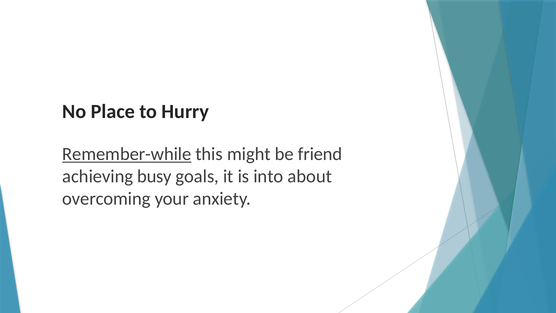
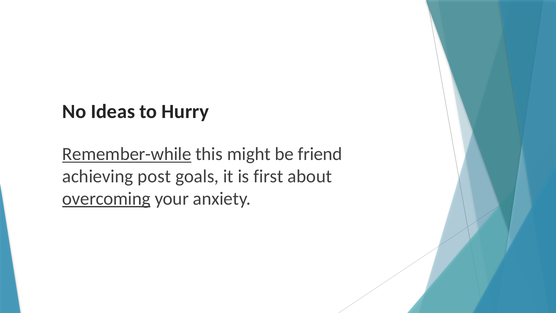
Place: Place -> Ideas
busy: busy -> post
into: into -> first
overcoming underline: none -> present
